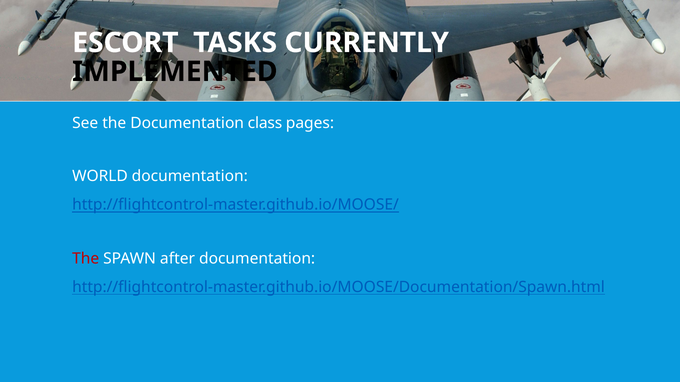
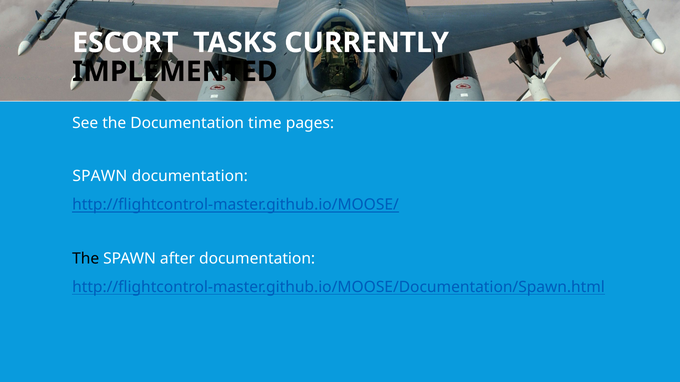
class: class -> time
WORLD at (100, 177): WORLD -> SPAWN
The at (86, 259) colour: red -> black
